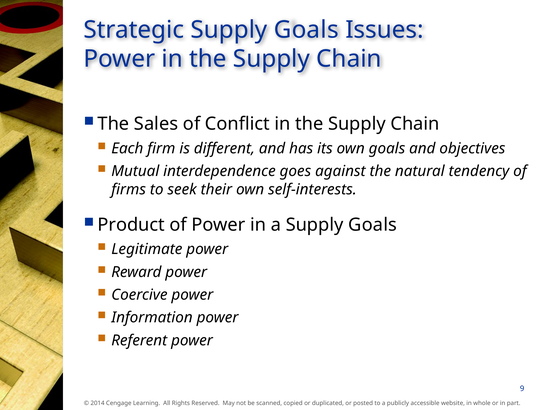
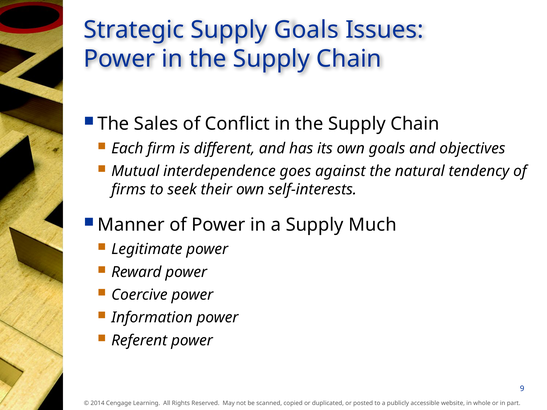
Product: Product -> Manner
a Supply Goals: Goals -> Much
